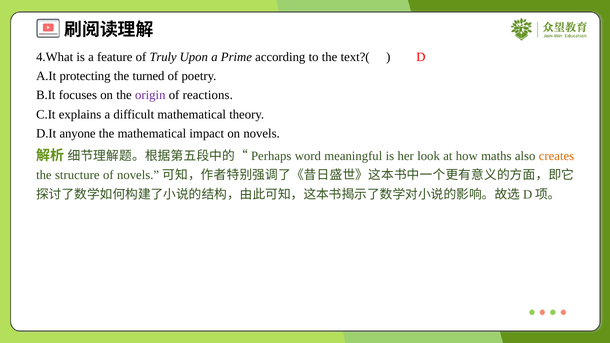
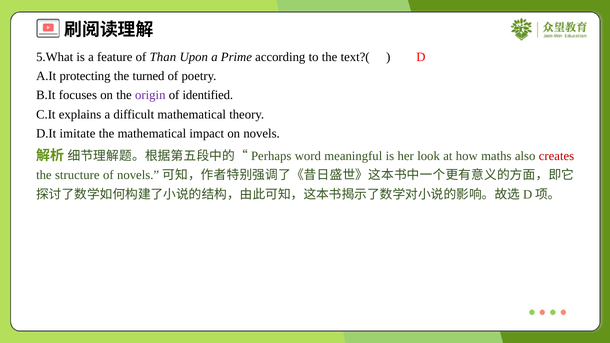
4.What: 4.What -> 5.What
Truly: Truly -> Than
reactions: reactions -> identified
anyone: anyone -> imitate
creates colour: orange -> red
